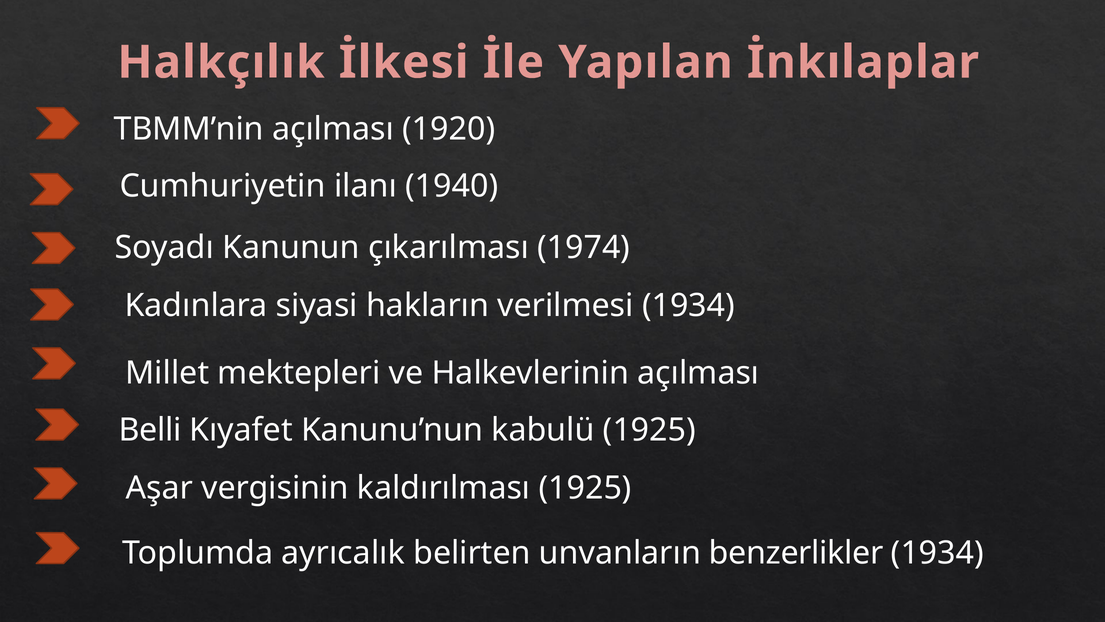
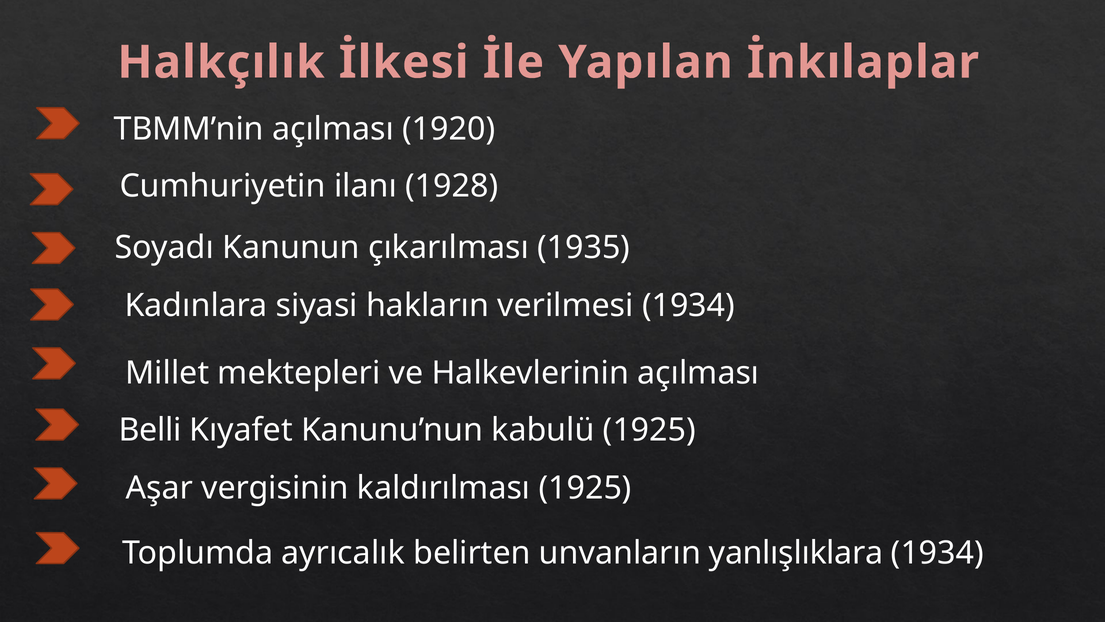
1940: 1940 -> 1928
1974: 1974 -> 1935
benzerlikler: benzerlikler -> yanlışlıklara
